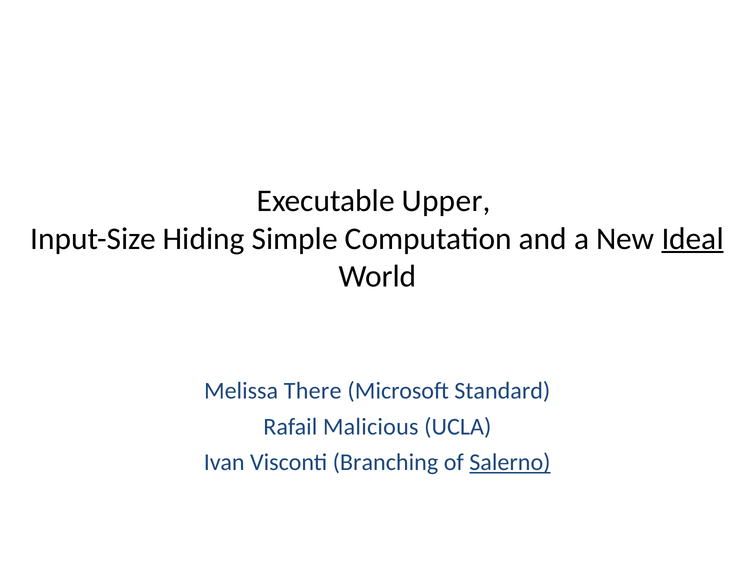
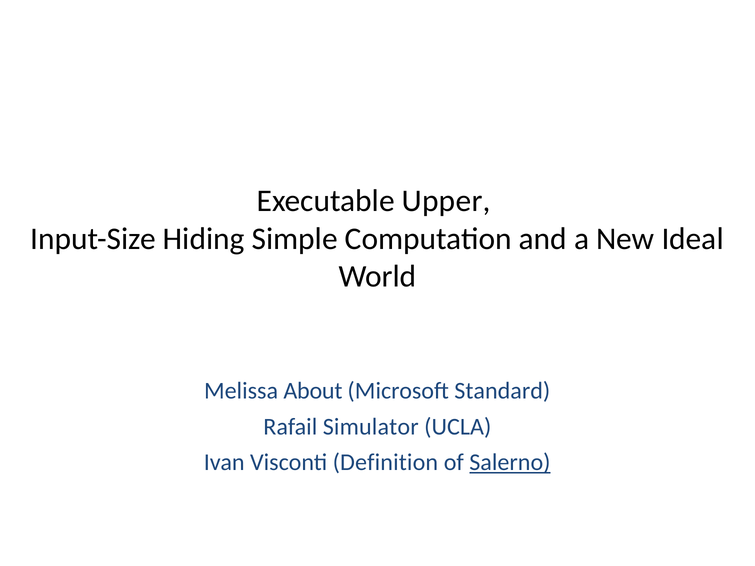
Ideal underline: present -> none
There: There -> About
Malicious: Malicious -> Simulator
Branching: Branching -> Definition
